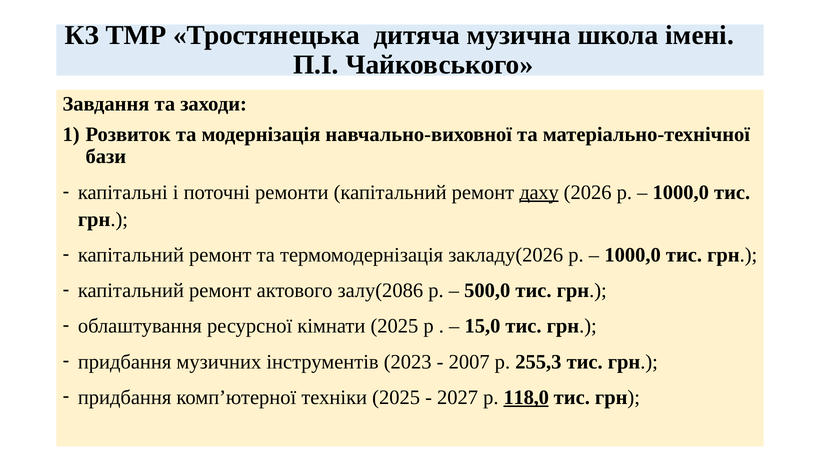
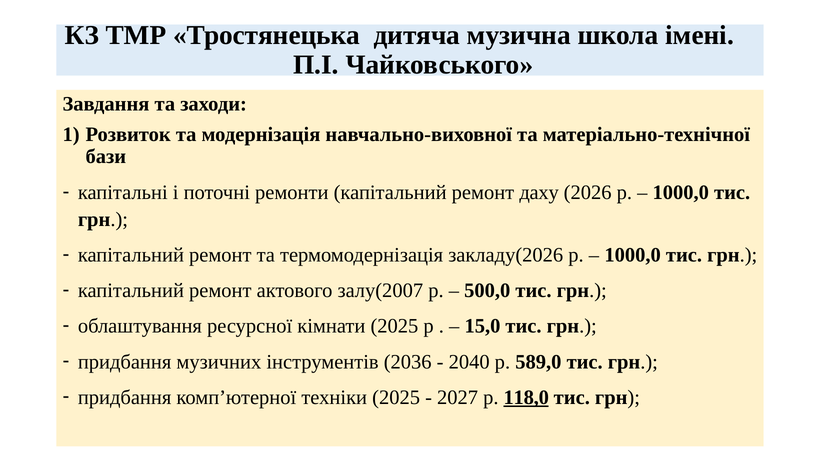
даху underline: present -> none
залу(2086: залу(2086 -> залу(2007
2023: 2023 -> 2036
2007: 2007 -> 2040
255,3: 255,3 -> 589,0
